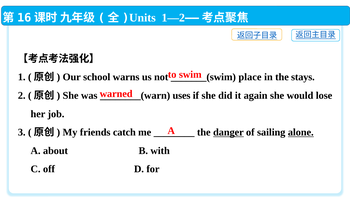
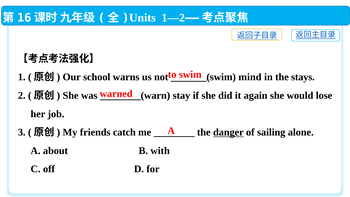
place: place -> mind
uses: uses -> stay
alone underline: present -> none
